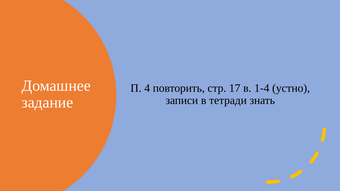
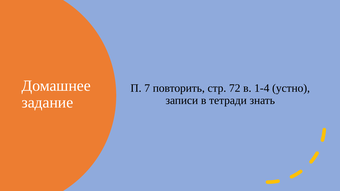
4: 4 -> 7
17: 17 -> 72
